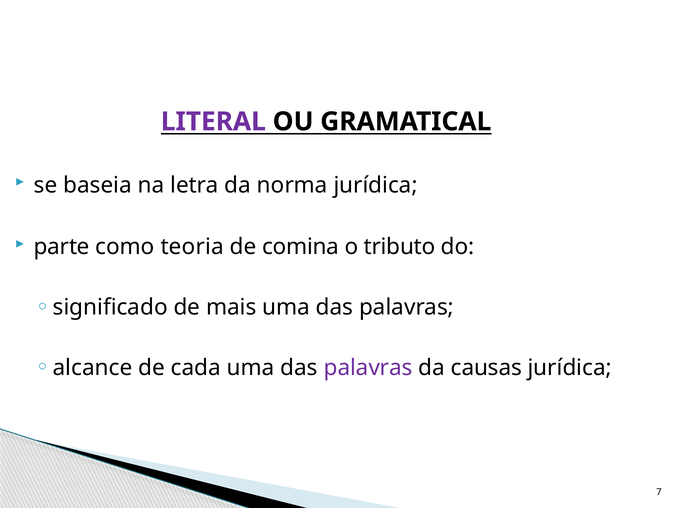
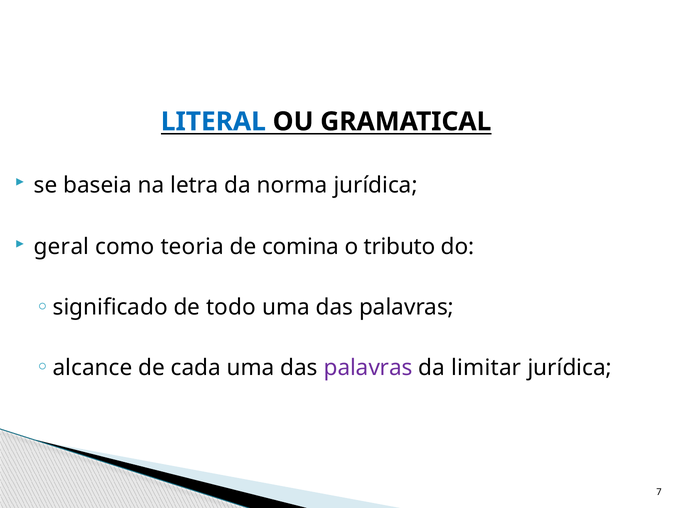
LITERAL colour: purple -> blue
parte: parte -> geral
mais: mais -> todo
causas: causas -> limitar
